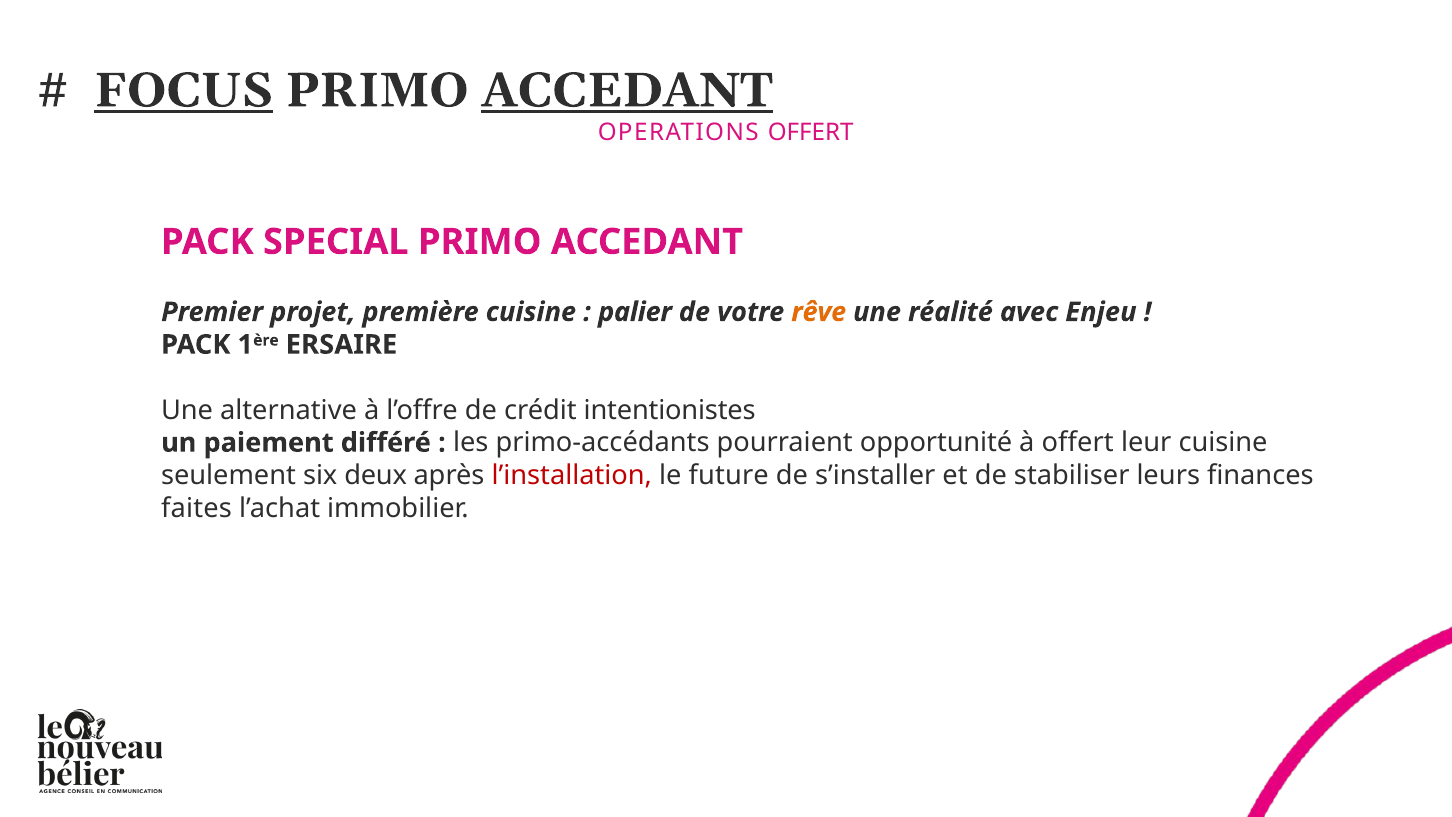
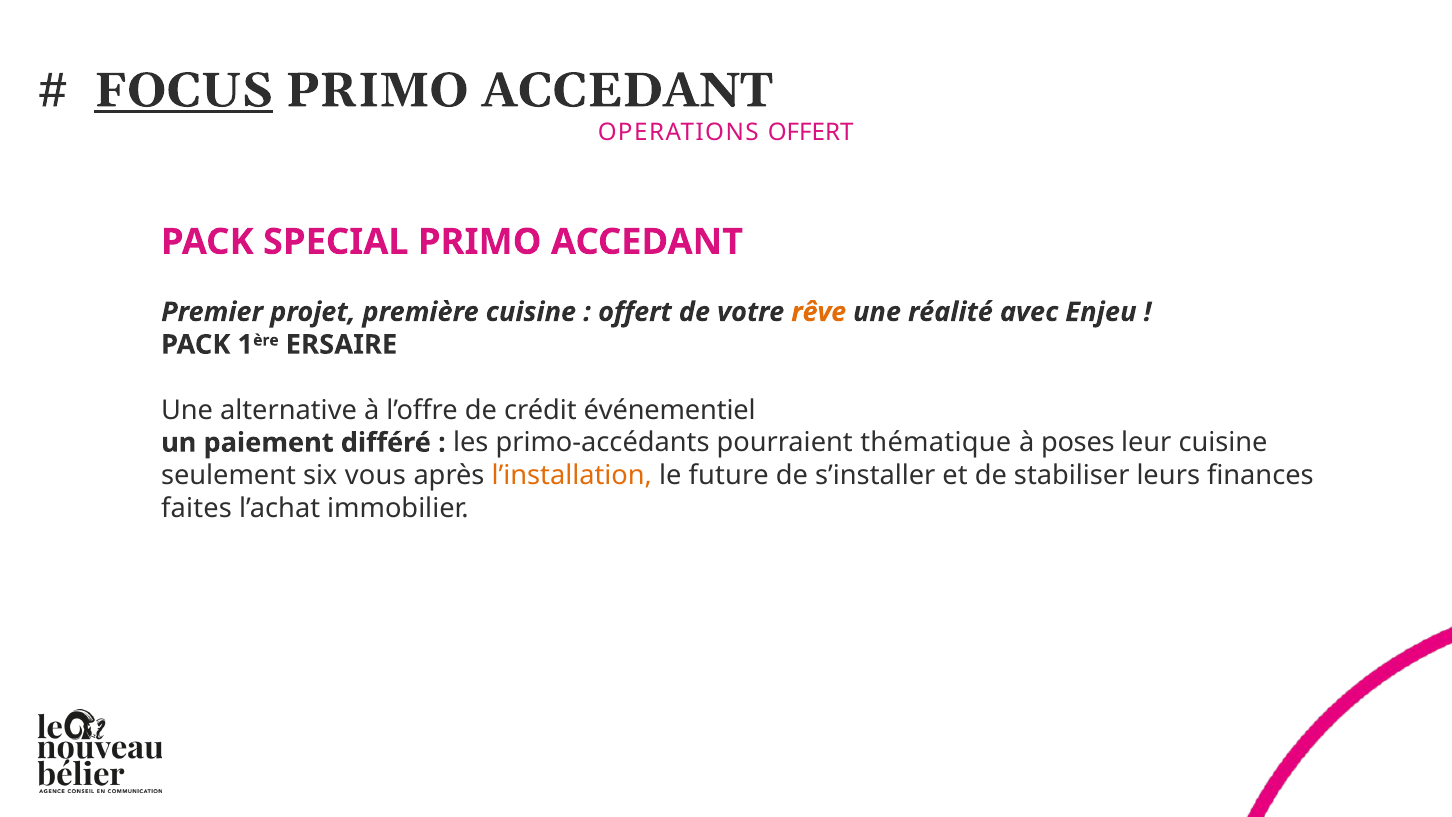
ACCEDANT at (627, 90) underline: present -> none
palier at (635, 312): palier -> offert
intentionistes: intentionistes -> événementiel
opportunité: opportunité -> thématique
à offert: offert -> poses
deux: deux -> vous
l’installation colour: red -> orange
